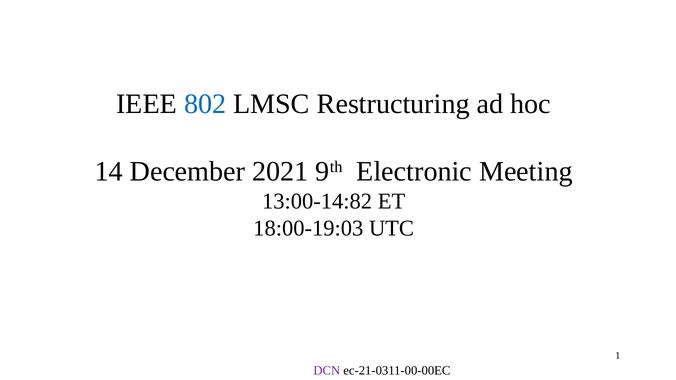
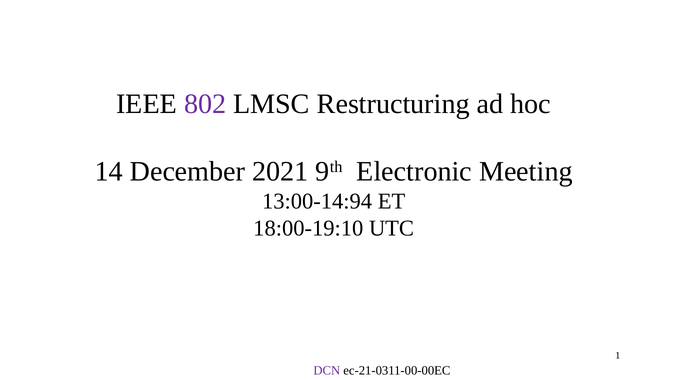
802 colour: blue -> purple
13:00-14:82: 13:00-14:82 -> 13:00-14:94
18:00-19:03: 18:00-19:03 -> 18:00-19:10
